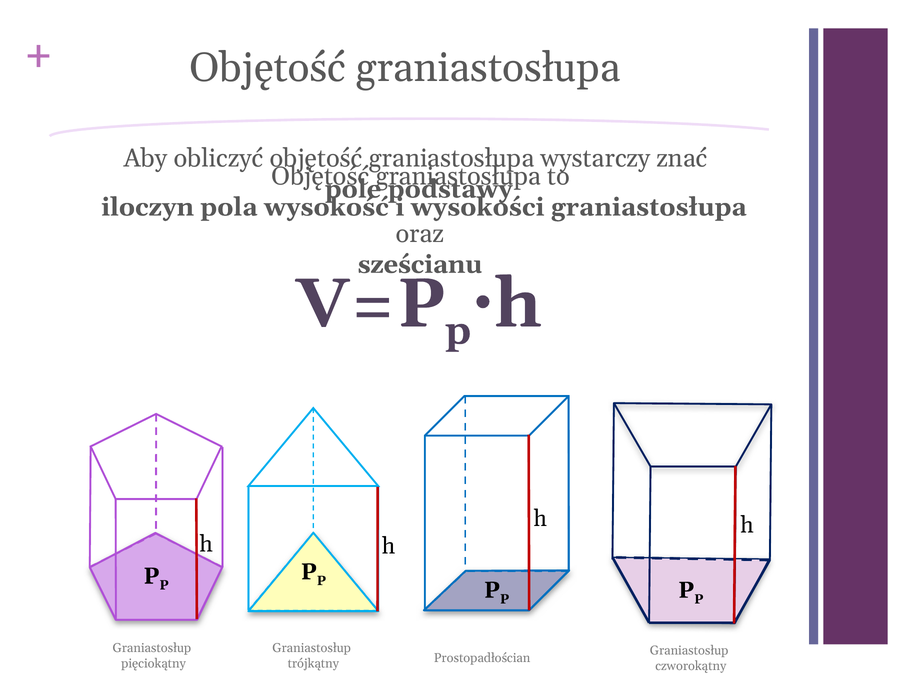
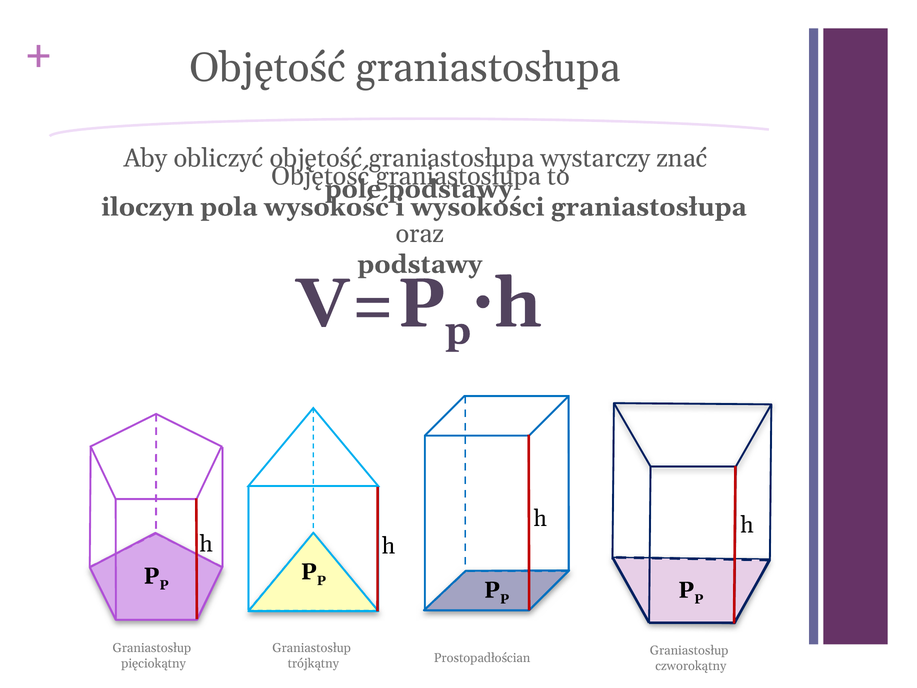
sześcianu at (420, 264): sześcianu -> podstawy
